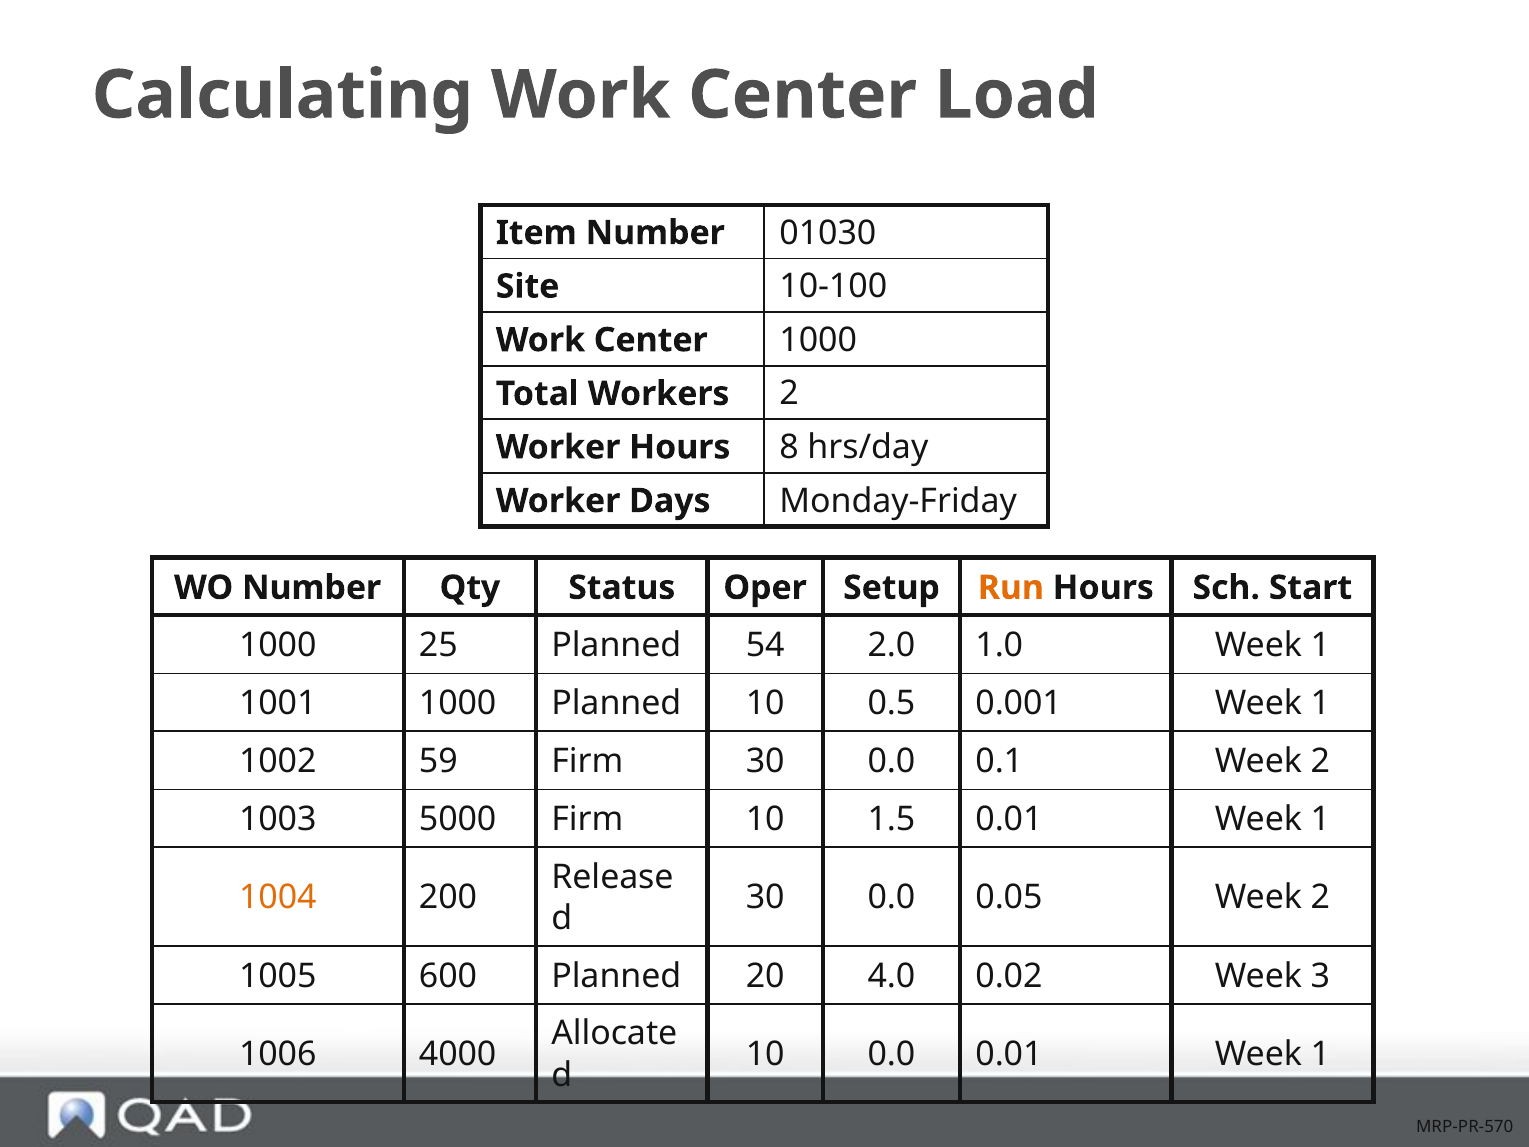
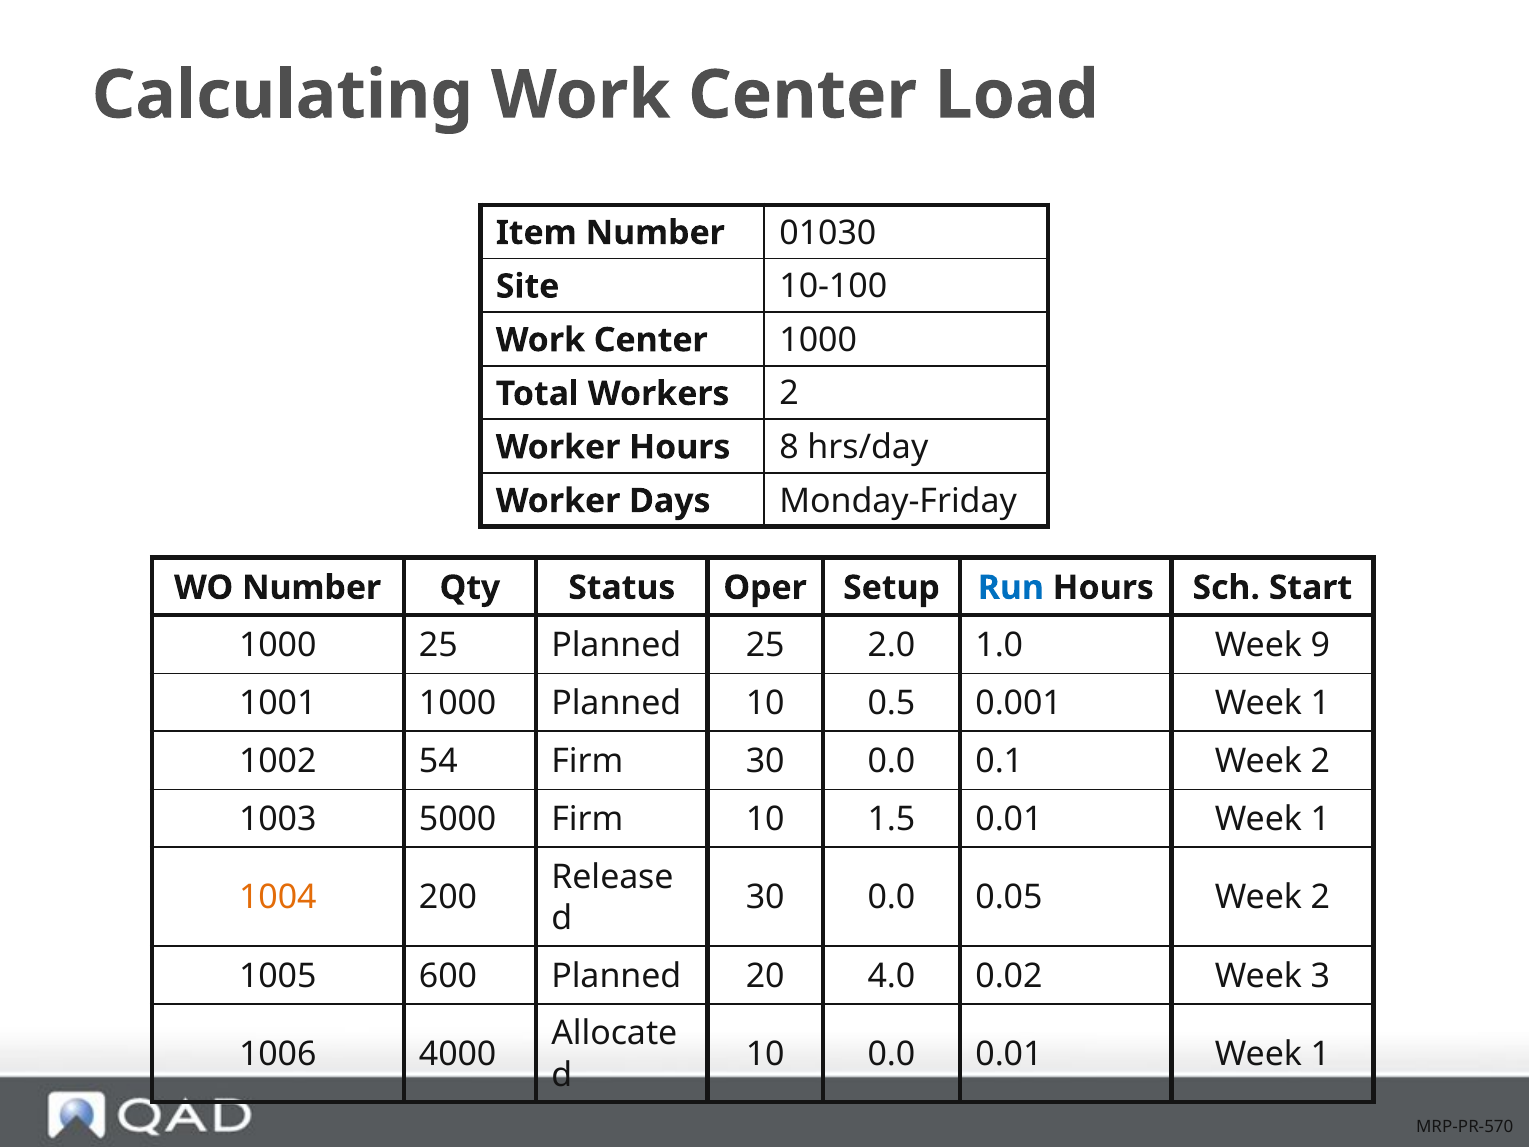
Run colour: orange -> blue
Planned 54: 54 -> 25
1.0 Week 1: 1 -> 9
59: 59 -> 54
